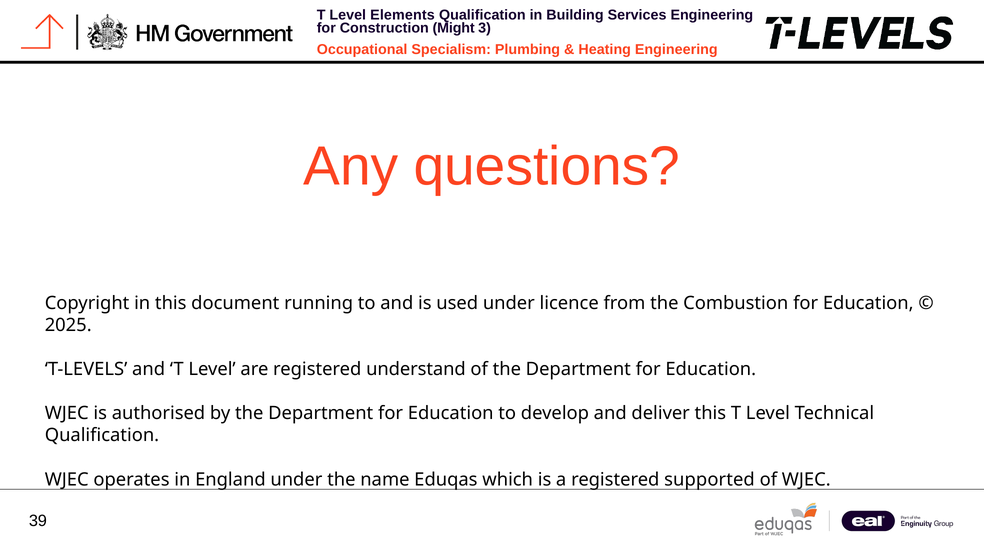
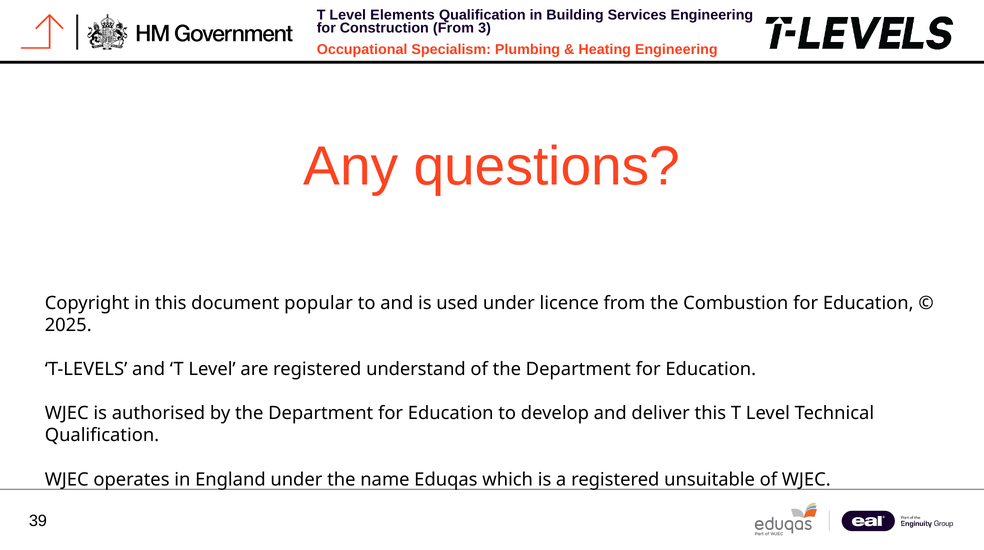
Might at (454, 28): Might -> From
running: running -> popular
supported: supported -> unsuitable
